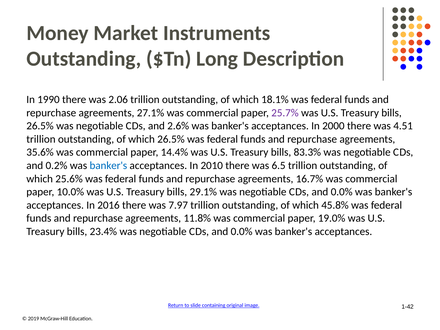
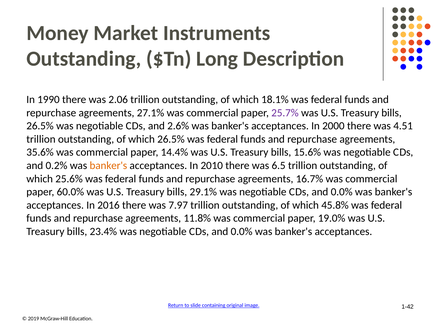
83.3%: 83.3% -> 15.6%
banker's at (108, 166) colour: blue -> orange
10.0%: 10.0% -> 60.0%
